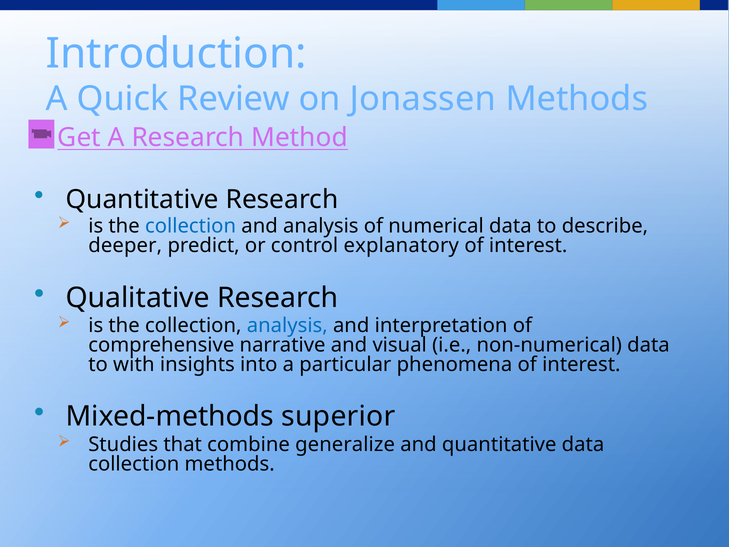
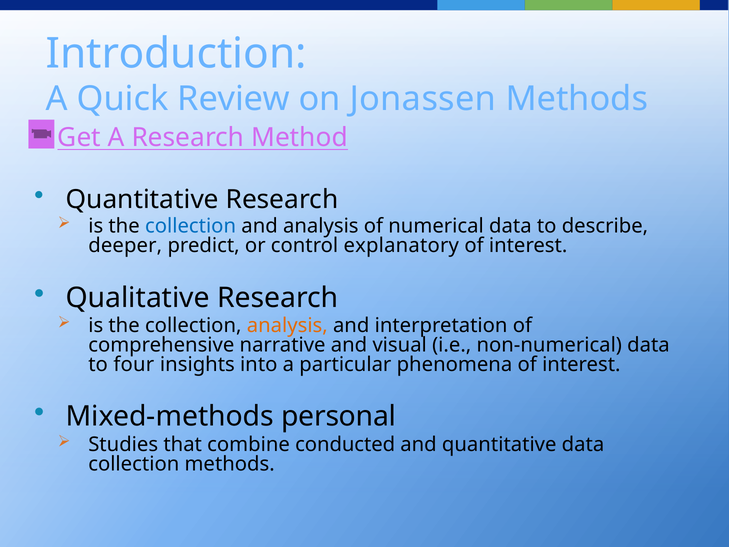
analysis at (287, 325) colour: blue -> orange
with: with -> four
superior: superior -> personal
generalize: generalize -> conducted
